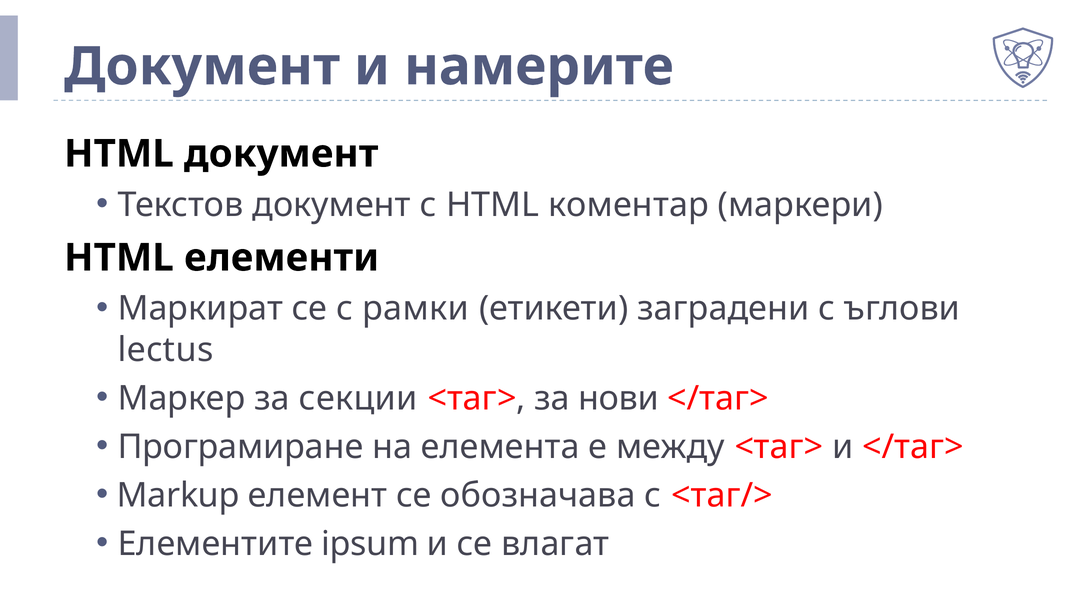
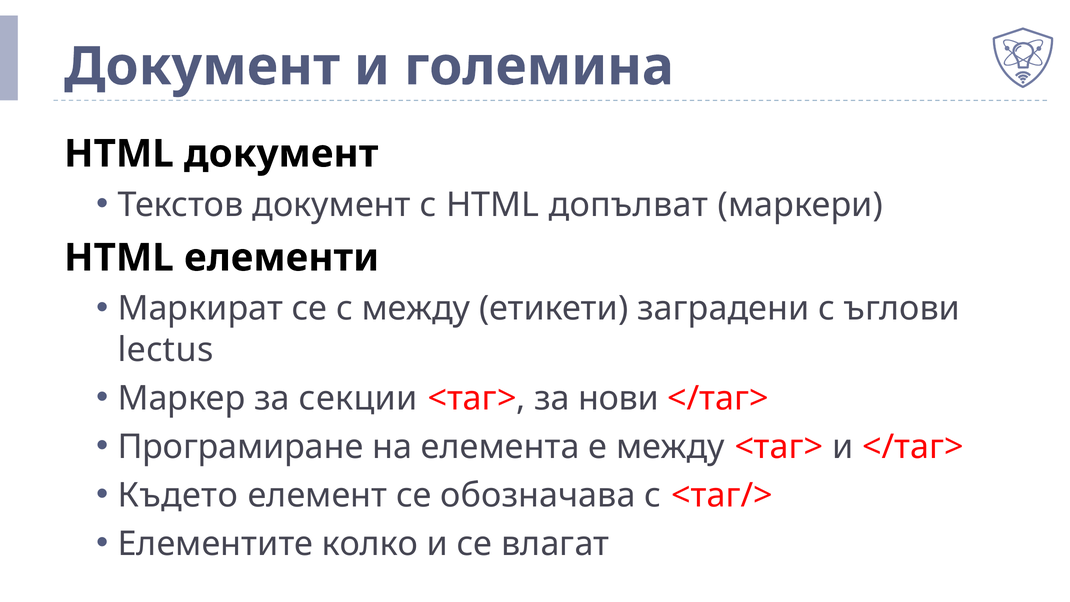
намерите: намерите -> големина
коментар: коментар -> допълват
с рамки: рамки -> между
Markup: Markup -> Където
ipsum: ipsum -> колко
